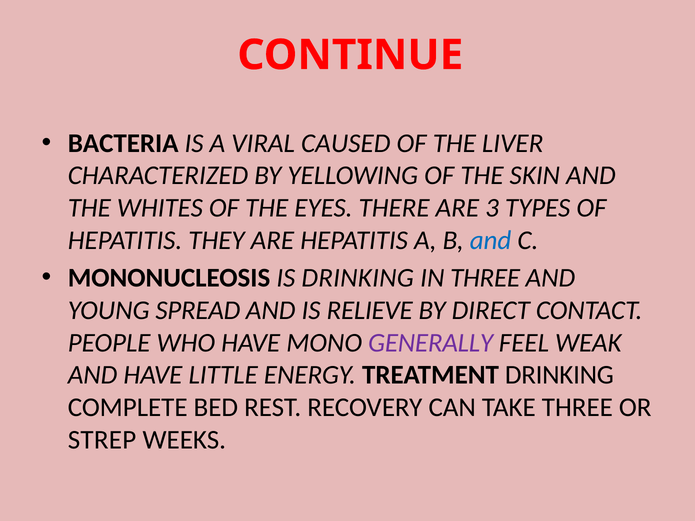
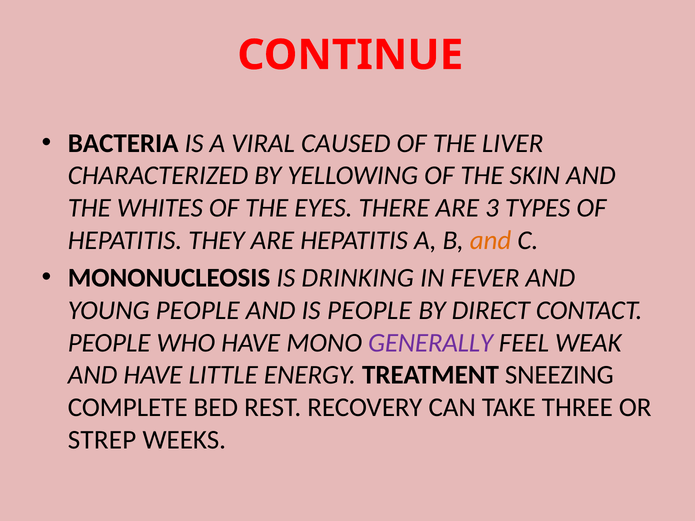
and at (491, 240) colour: blue -> orange
IN THREE: THREE -> FEVER
YOUNG SPREAD: SPREAD -> PEOPLE
IS RELIEVE: RELIEVE -> PEOPLE
TREATMENT DRINKING: DRINKING -> SNEEZING
